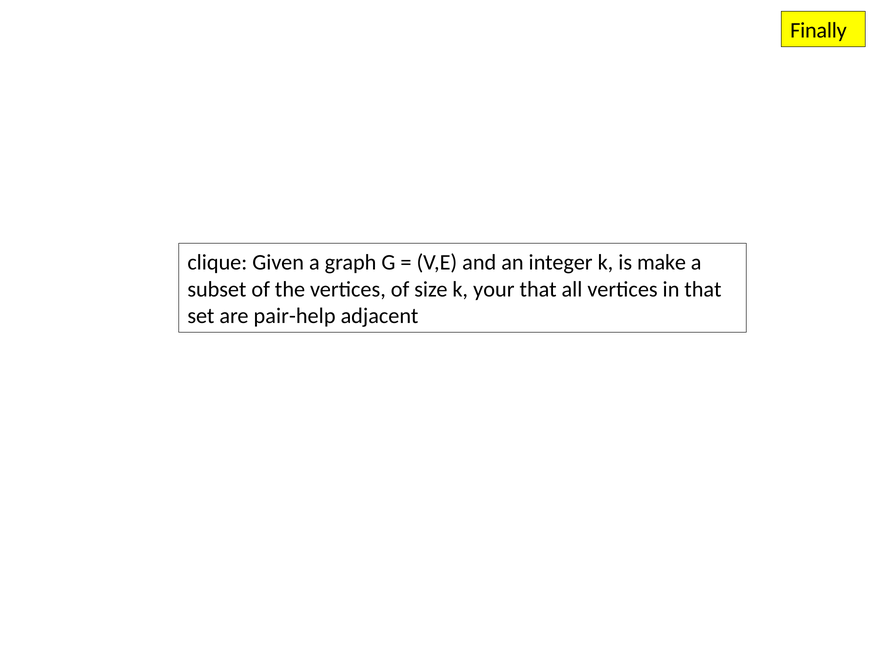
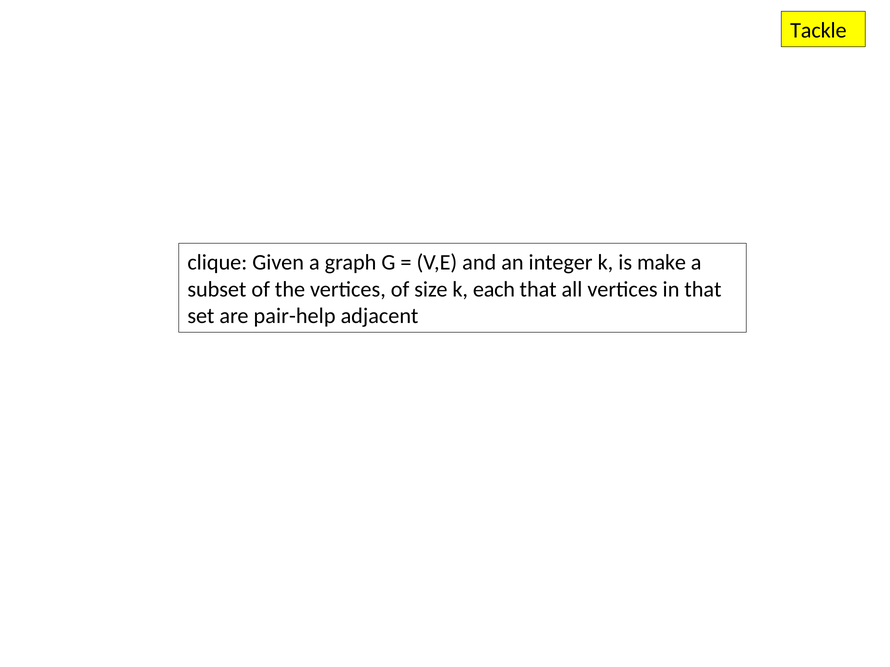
Finally: Finally -> Tackle
your: your -> each
